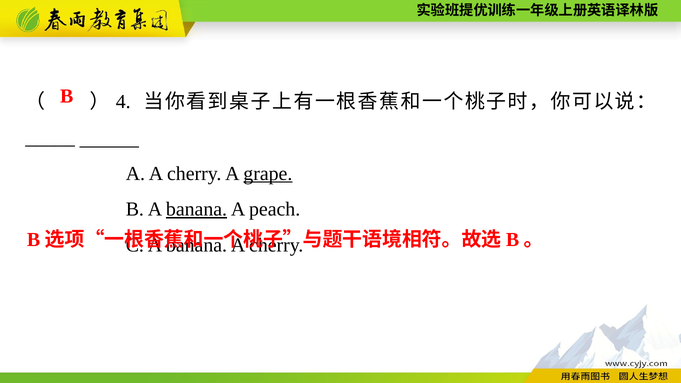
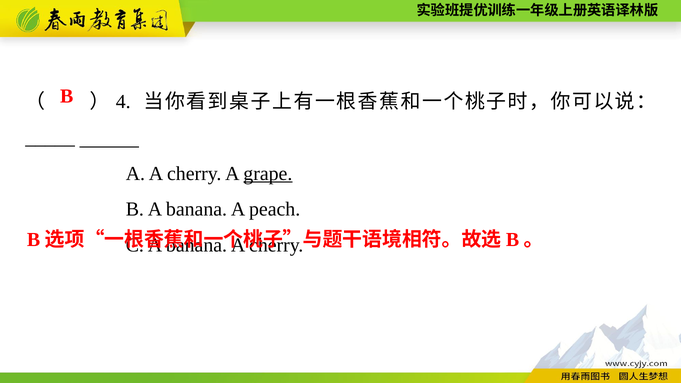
banana at (197, 209) underline: present -> none
